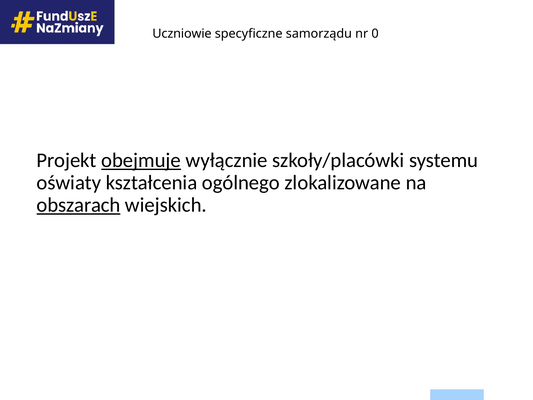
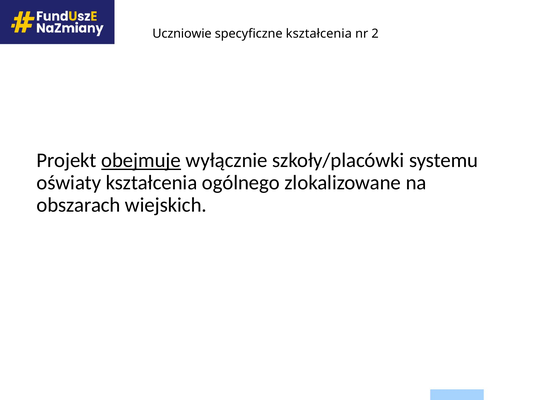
specyficzne samorządu: samorządu -> kształcenia
0: 0 -> 2
obszarach underline: present -> none
